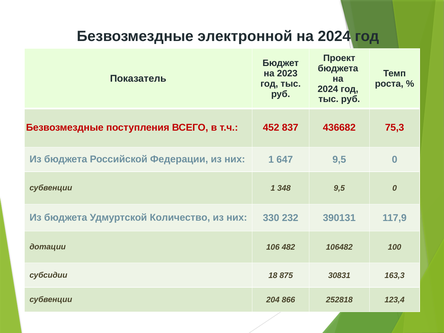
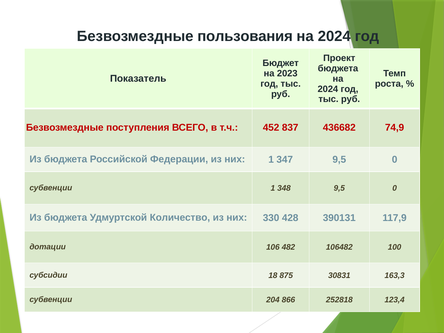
электронной: электронной -> пользования
75,3: 75,3 -> 74,9
647: 647 -> 347
232: 232 -> 428
